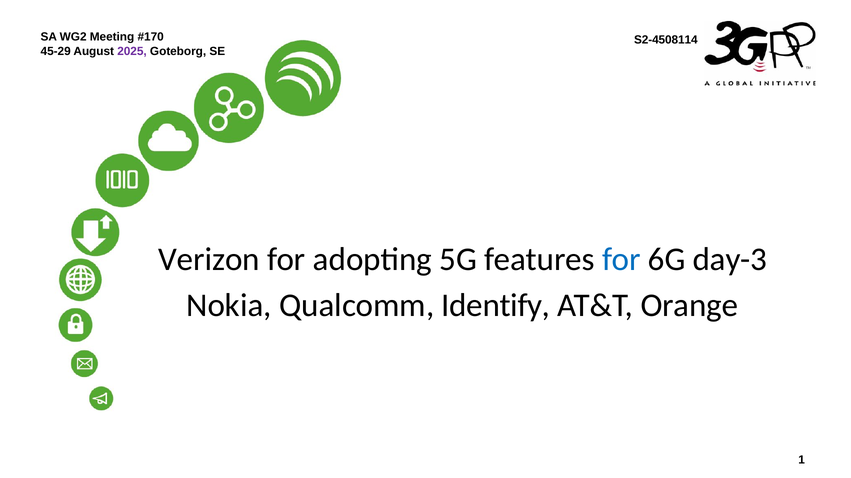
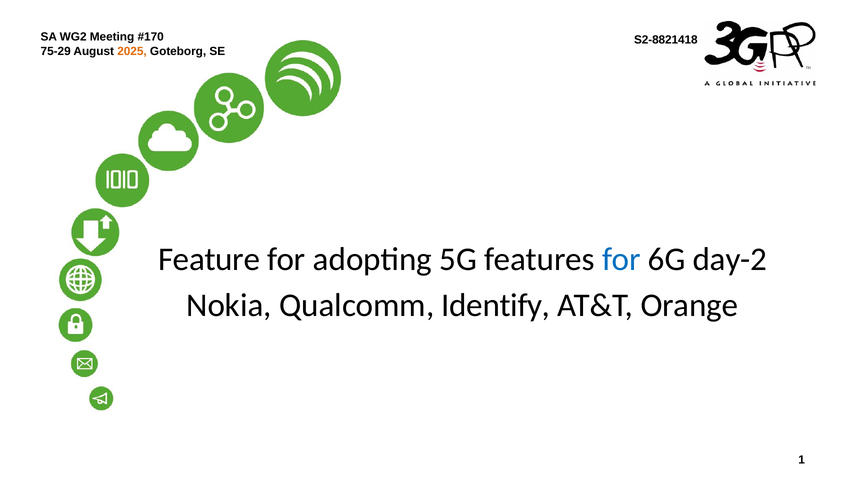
S2-4508114: S2-4508114 -> S2-8821418
45-29: 45-29 -> 75-29
2025 colour: purple -> orange
Verizon: Verizon -> Feature
day-3: day-3 -> day-2
